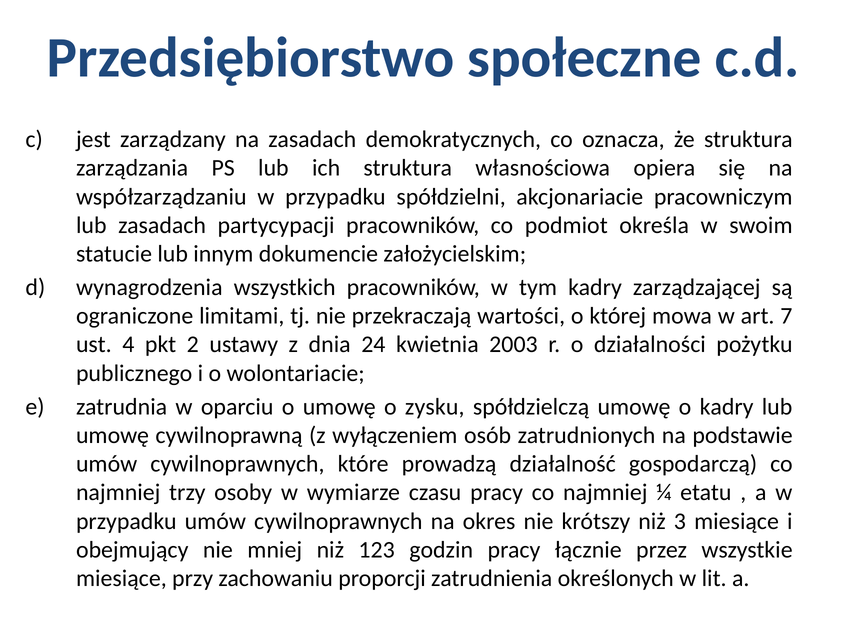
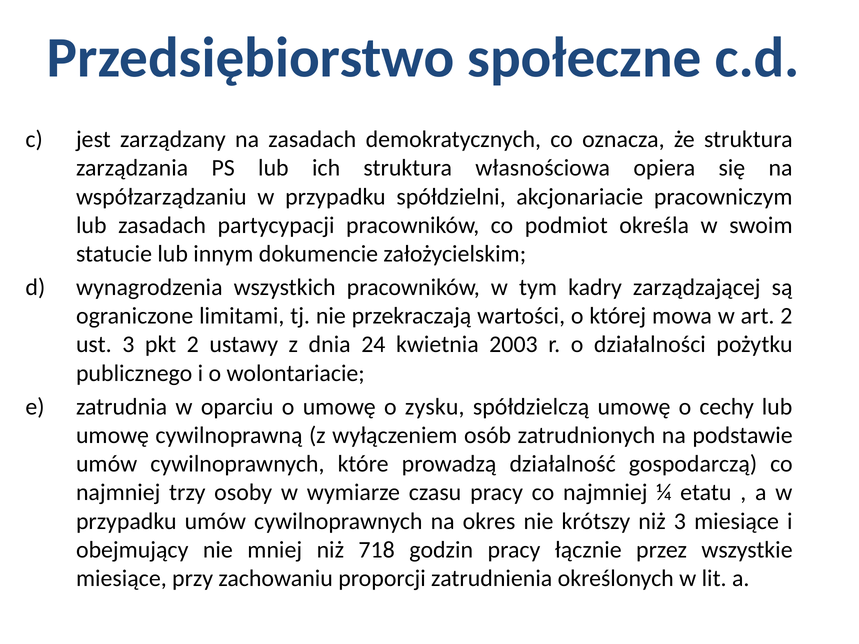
art 7: 7 -> 2
ust 4: 4 -> 3
o kadry: kadry -> cechy
123: 123 -> 718
